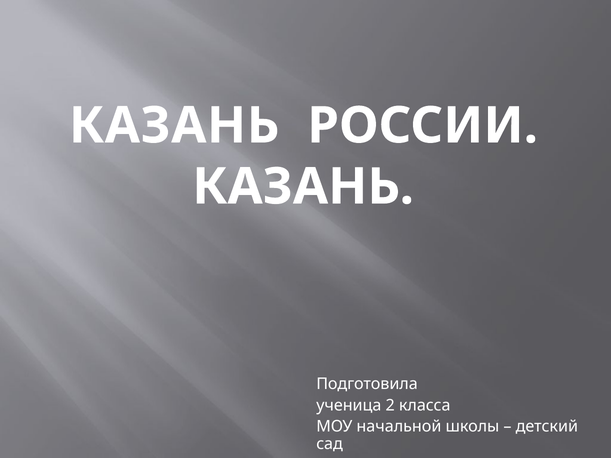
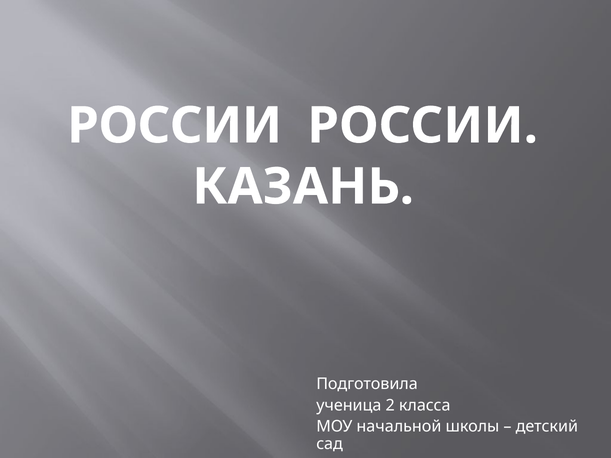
КАЗАНЬ at (174, 126): КАЗАНЬ -> РОССИИ
